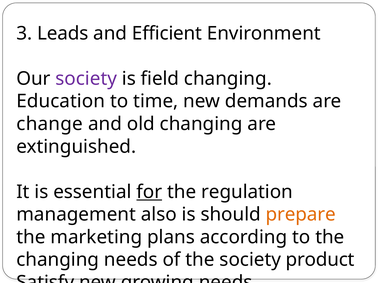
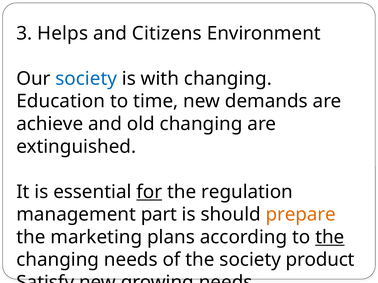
Leads: Leads -> Helps
Efficient: Efficient -> Citizens
society at (86, 79) colour: purple -> blue
field: field -> with
change: change -> achieve
also: also -> part
the at (330, 238) underline: none -> present
